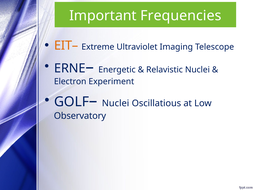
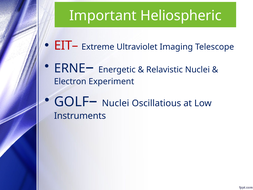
Frequencies: Frequencies -> Heliospheric
EIT– colour: orange -> red
Observatory: Observatory -> Instruments
